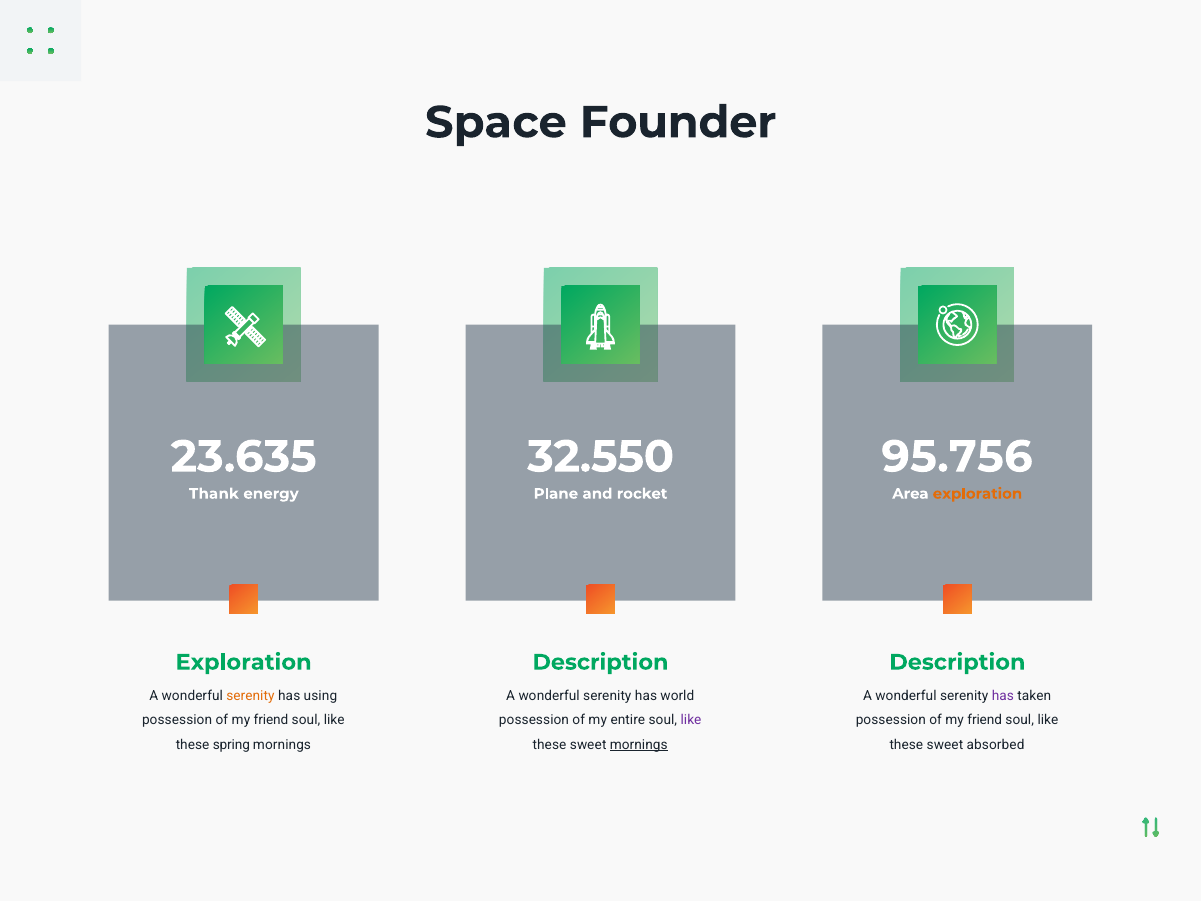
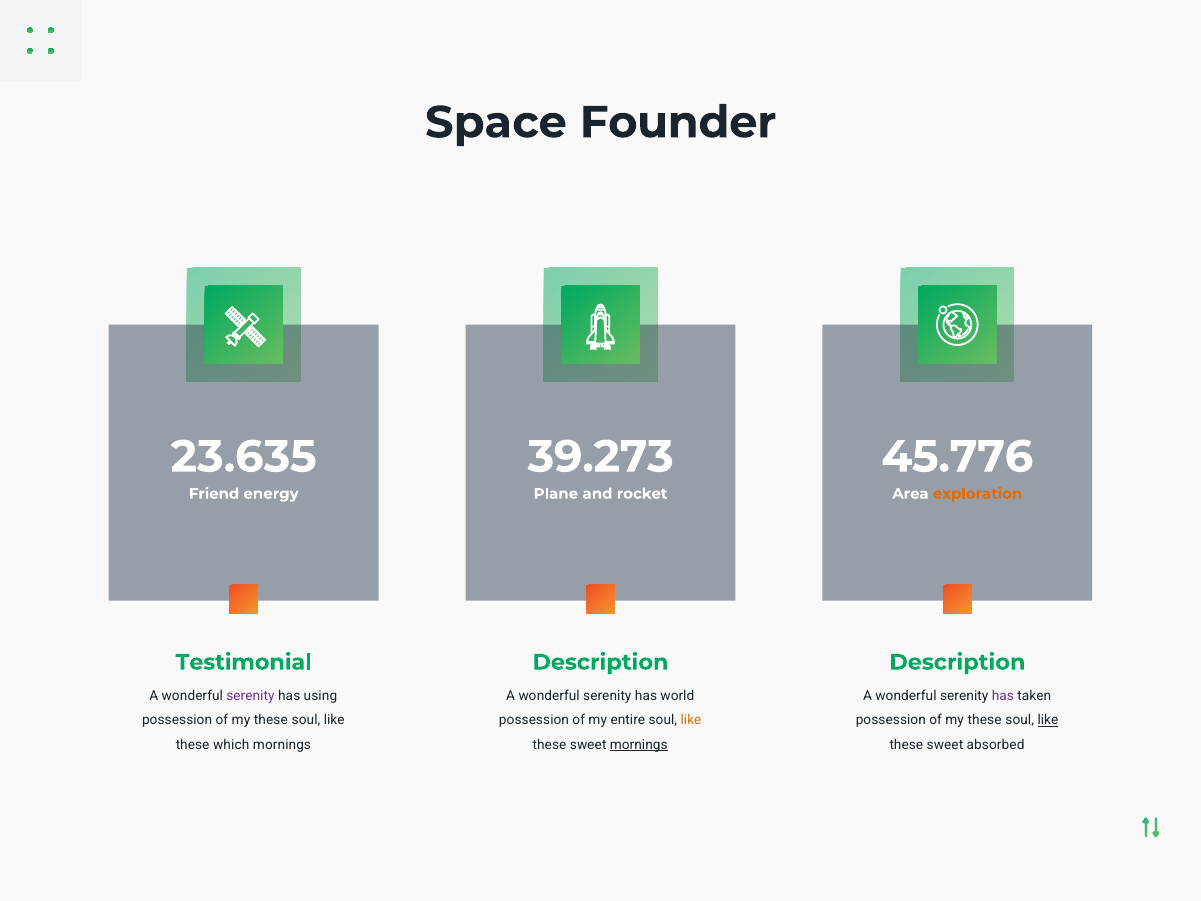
32.550: 32.550 -> 39.273
95.756: 95.756 -> 45.776
Thank: Thank -> Friend
Exploration at (244, 662): Exploration -> Testimonial
serenity at (250, 695) colour: orange -> purple
friend at (271, 720): friend -> these
like at (691, 720) colour: purple -> orange
friend at (985, 720): friend -> these
like at (1048, 720) underline: none -> present
spring: spring -> which
